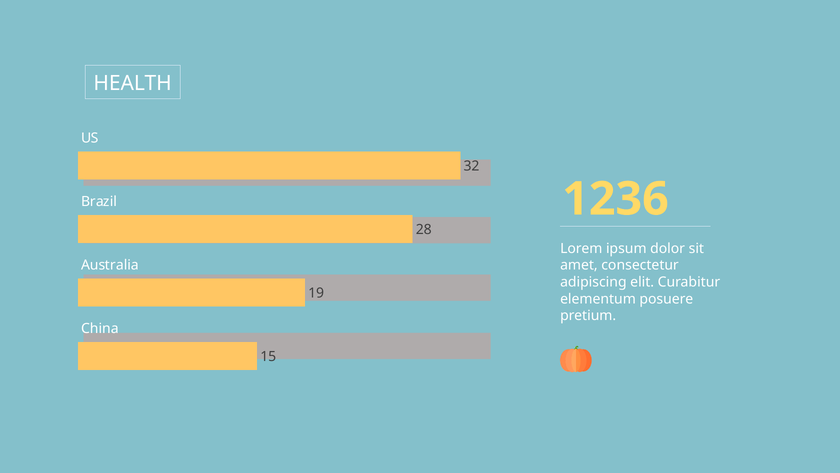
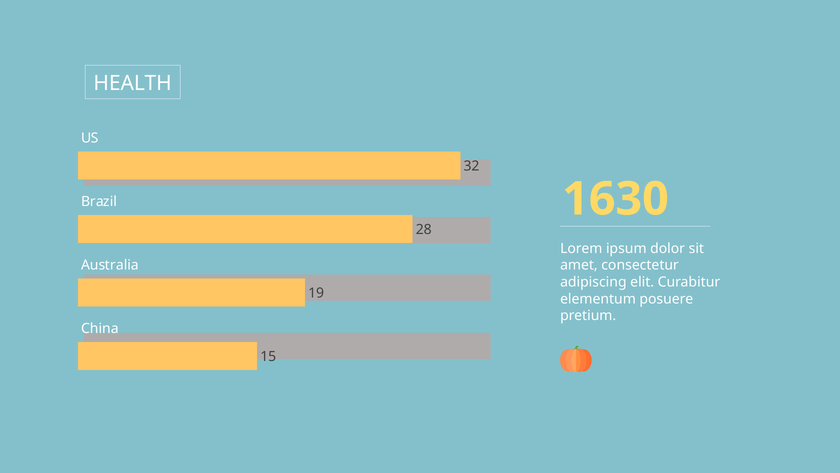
1236: 1236 -> 1630
